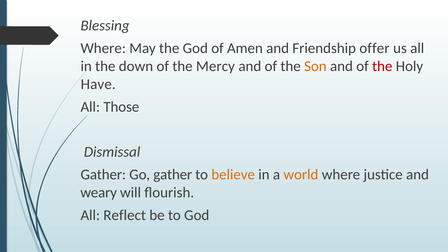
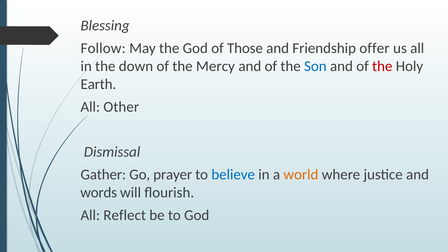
Where at (103, 48): Where -> Follow
Amen: Amen -> Those
Son colour: orange -> blue
Have: Have -> Earth
Those: Those -> Other
Go gather: gather -> prayer
believe colour: orange -> blue
weary: weary -> words
